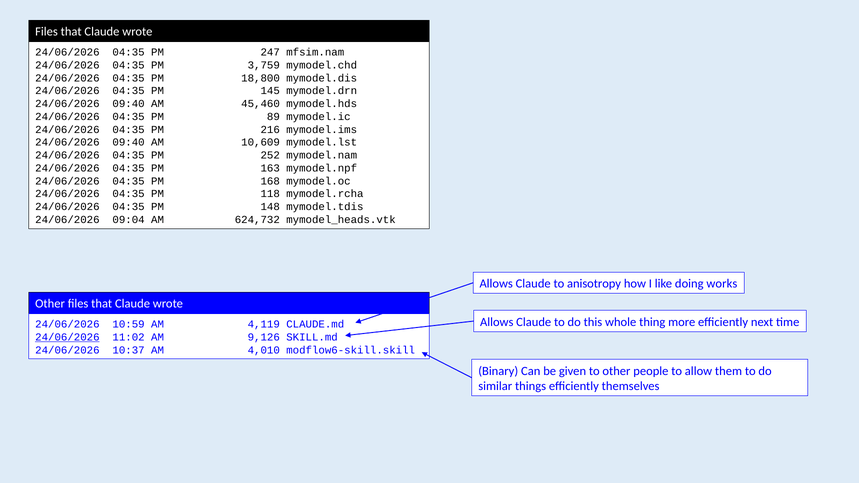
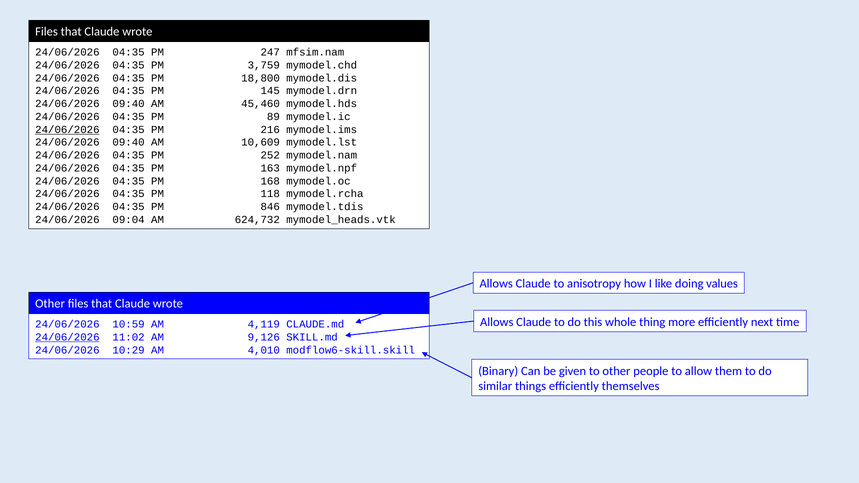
24/06/2026 at (67, 130) underline: none -> present
148: 148 -> 846
works: works -> values
10:37: 10:37 -> 10:29
